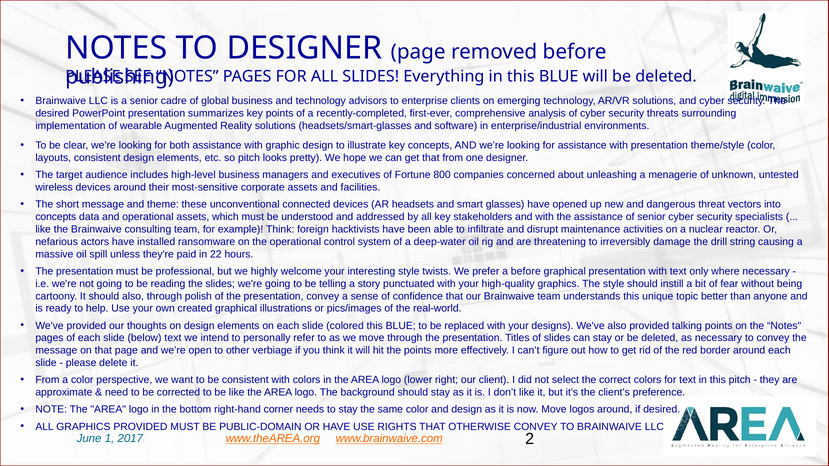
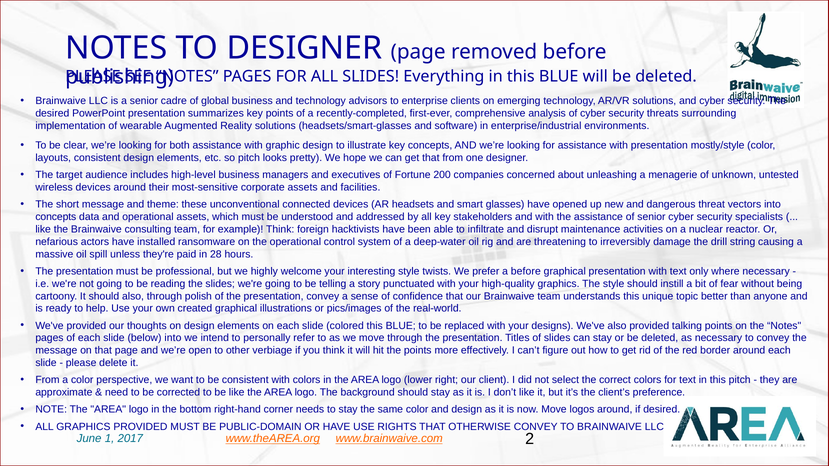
theme/style: theme/style -> mostly/style
800: 800 -> 200
22: 22 -> 28
below text: text -> into
